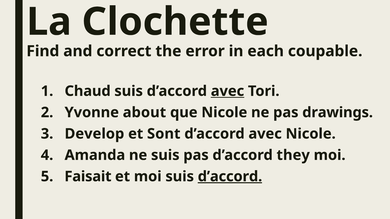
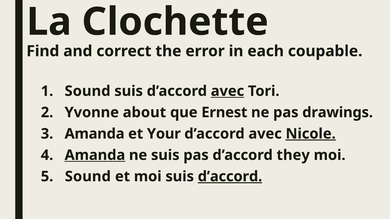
Chaud at (88, 91): Chaud -> Sound
que Nicole: Nicole -> Ernest
Develop at (94, 134): Develop -> Amanda
Sont: Sont -> Your
Nicole at (311, 134) underline: none -> present
Amanda at (95, 155) underline: none -> present
Faisait at (88, 177): Faisait -> Sound
